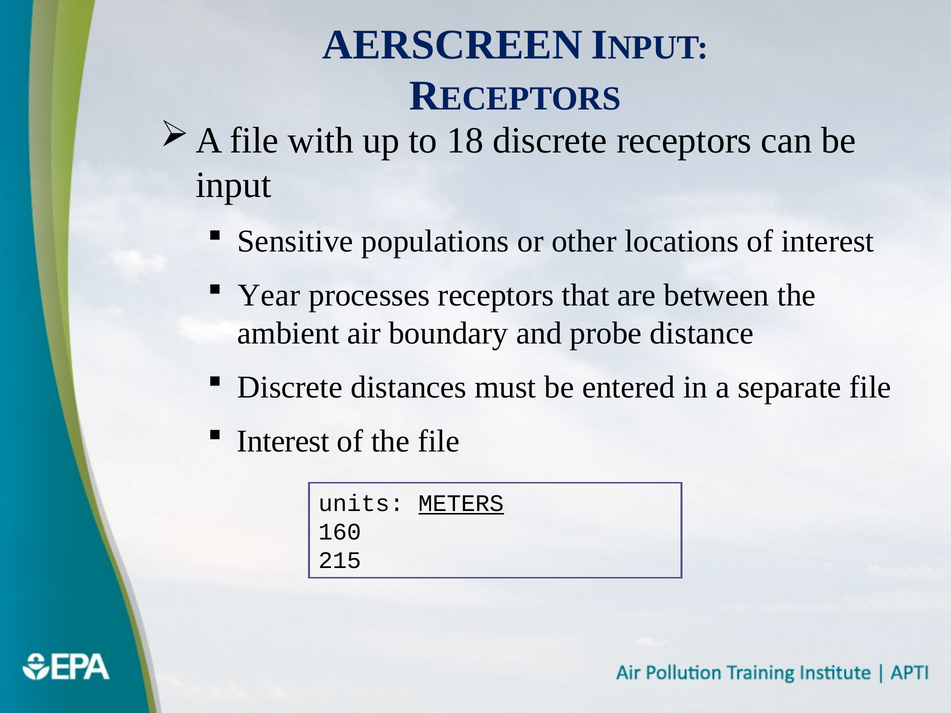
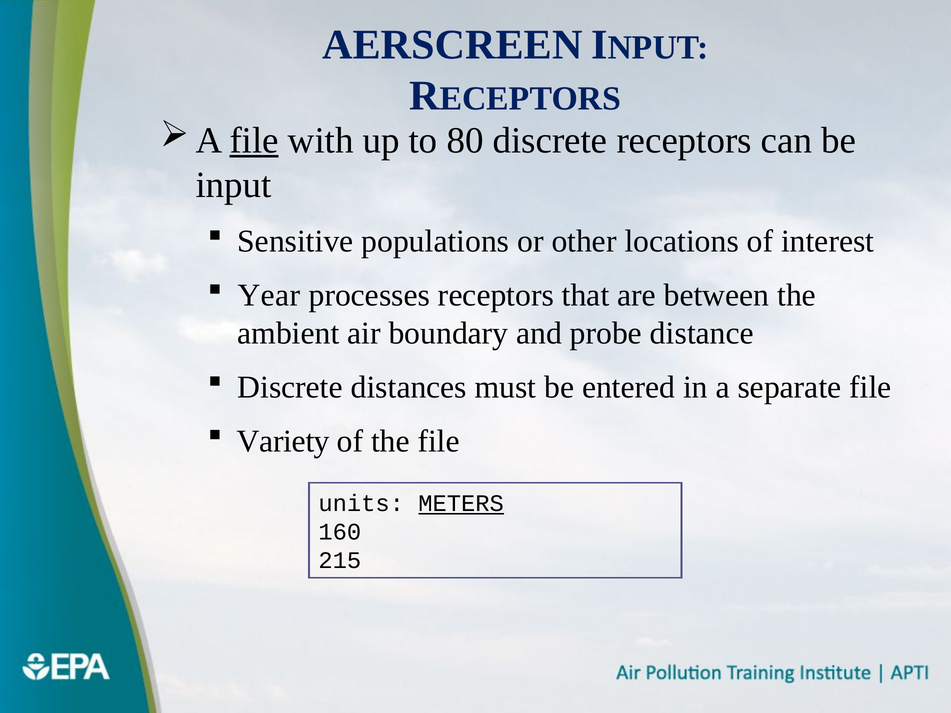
file at (254, 140) underline: none -> present
18: 18 -> 80
Interest at (283, 441): Interest -> Variety
